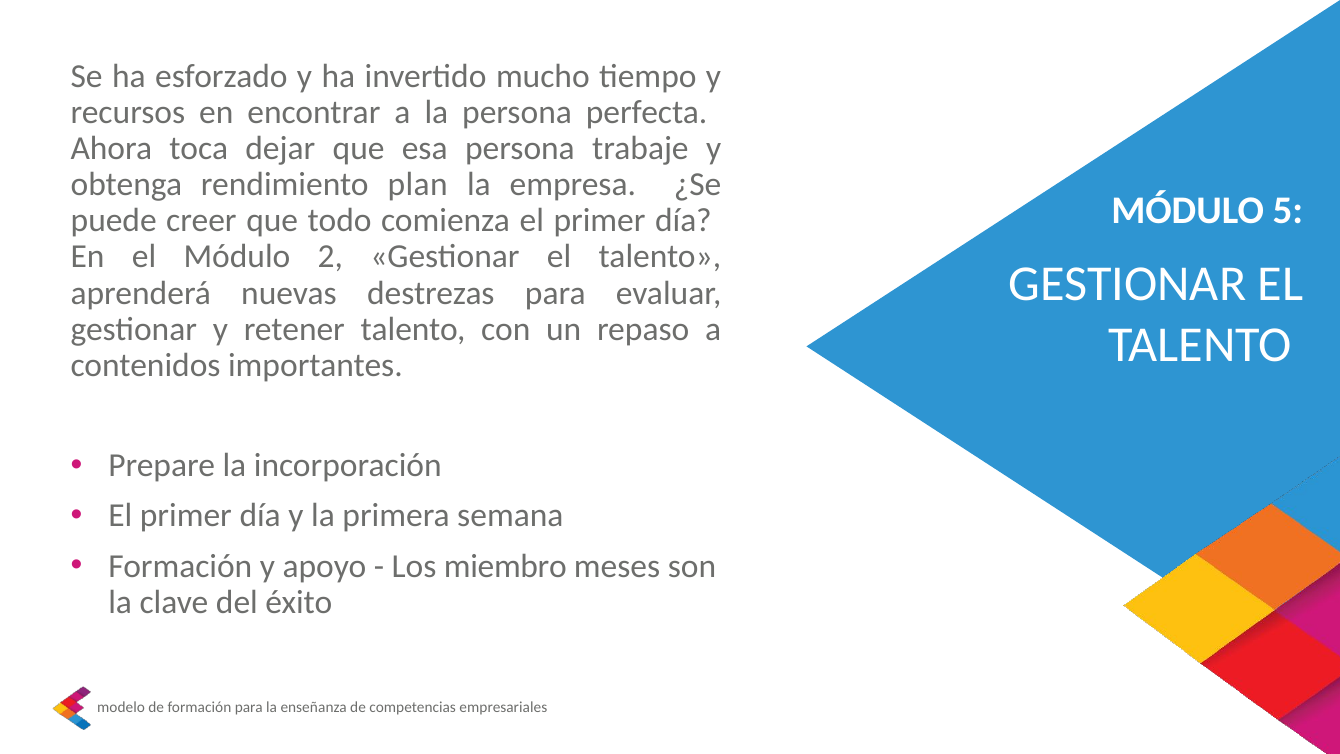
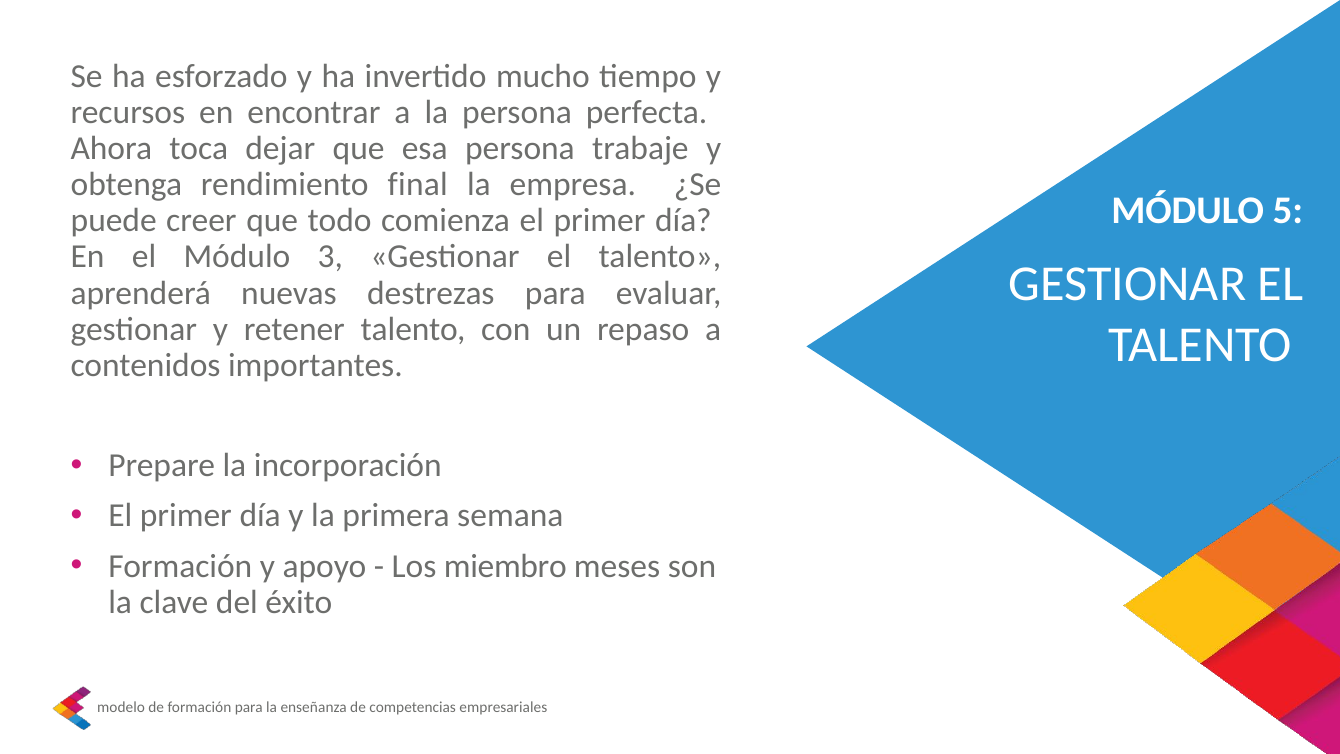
plan: plan -> final
2: 2 -> 3
